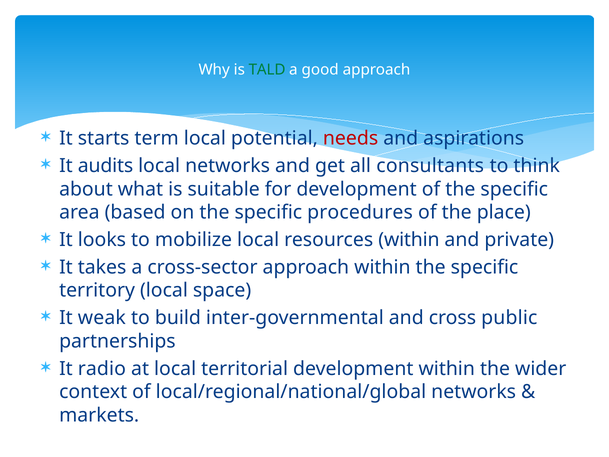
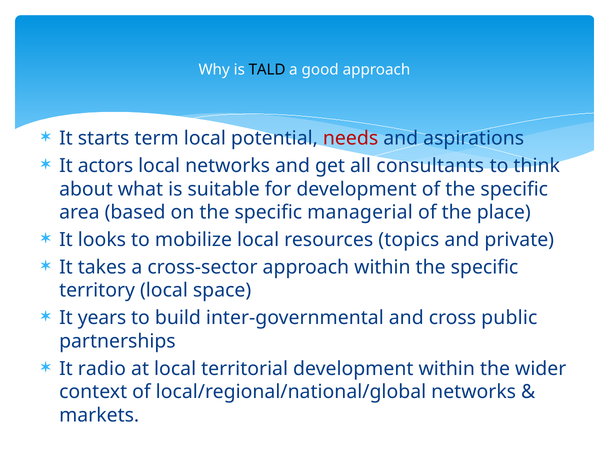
TALD colour: green -> black
audits: audits -> actors
procedures: procedures -> managerial
resources within: within -> topics
weak: weak -> years
